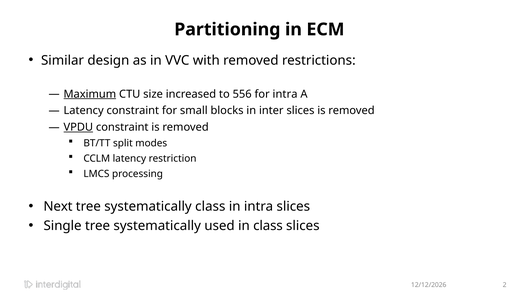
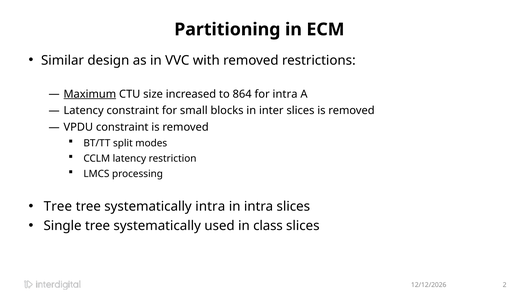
556: 556 -> 864
VPDU underline: present -> none
Next at (58, 207): Next -> Tree
systematically class: class -> intra
